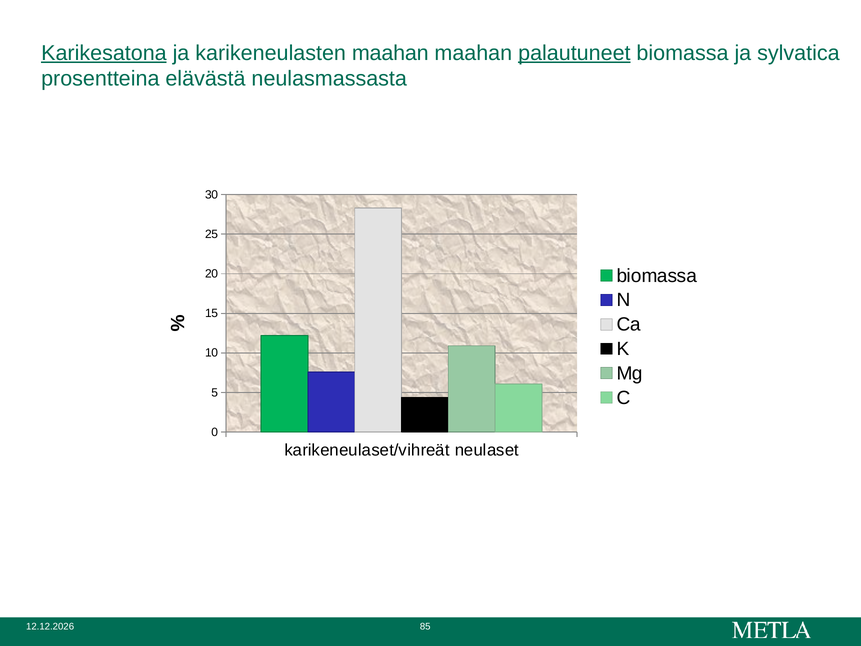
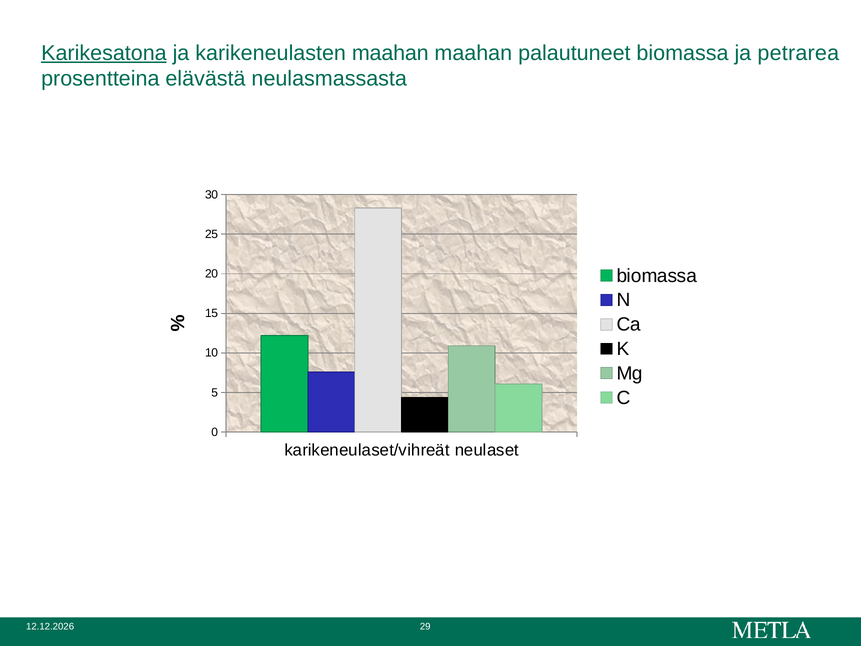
palautuneet underline: present -> none
sylvatica: sylvatica -> petrarea
85: 85 -> 29
